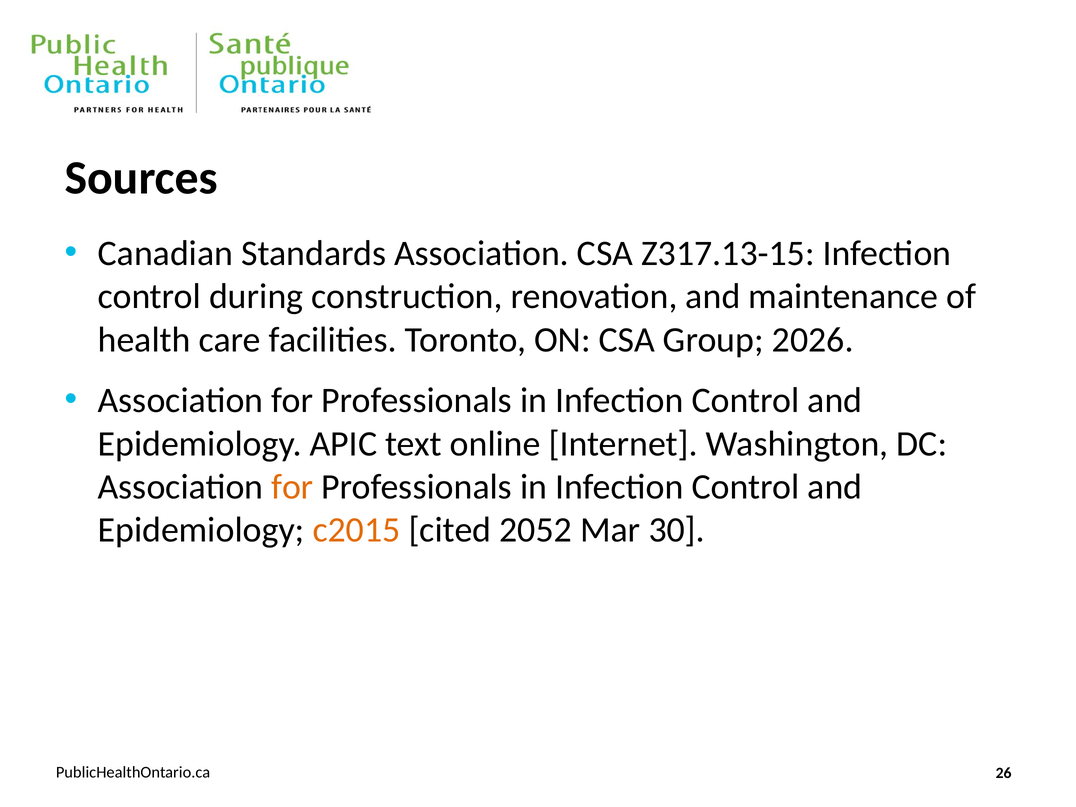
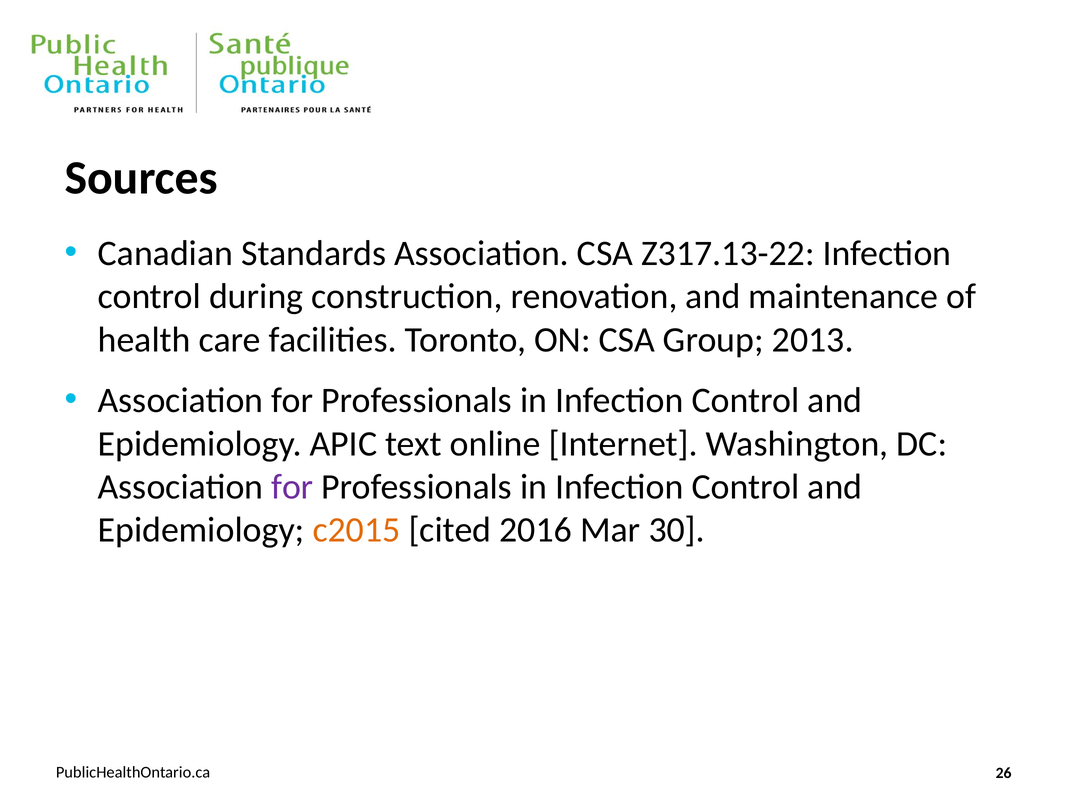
Z317.13-15: Z317.13-15 -> Z317.13-22
2026: 2026 -> 2013
for at (292, 487) colour: orange -> purple
2052: 2052 -> 2016
